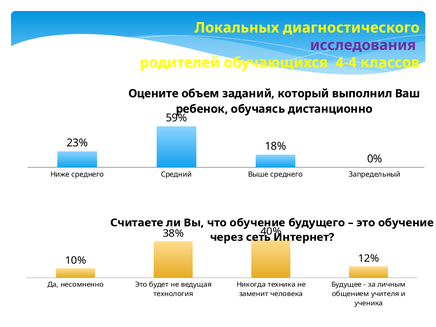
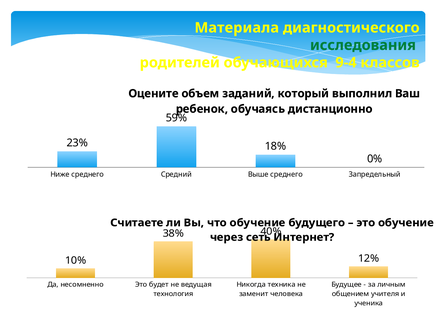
Локальных: Локальных -> Материала
исследования colour: purple -> green
4-4: 4-4 -> 9-4
